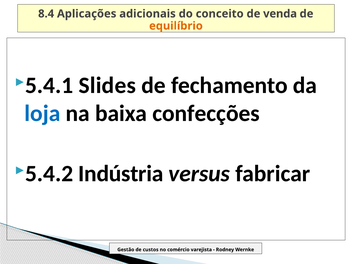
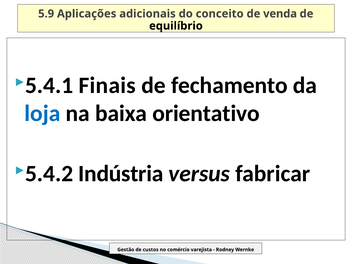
8.4: 8.4 -> 5.9
equilíbrio colour: orange -> black
Slides: Slides -> Finais
confecções: confecções -> orientativo
